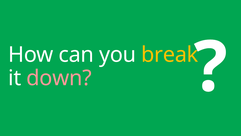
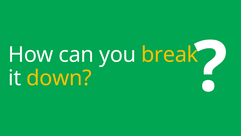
down colour: pink -> yellow
